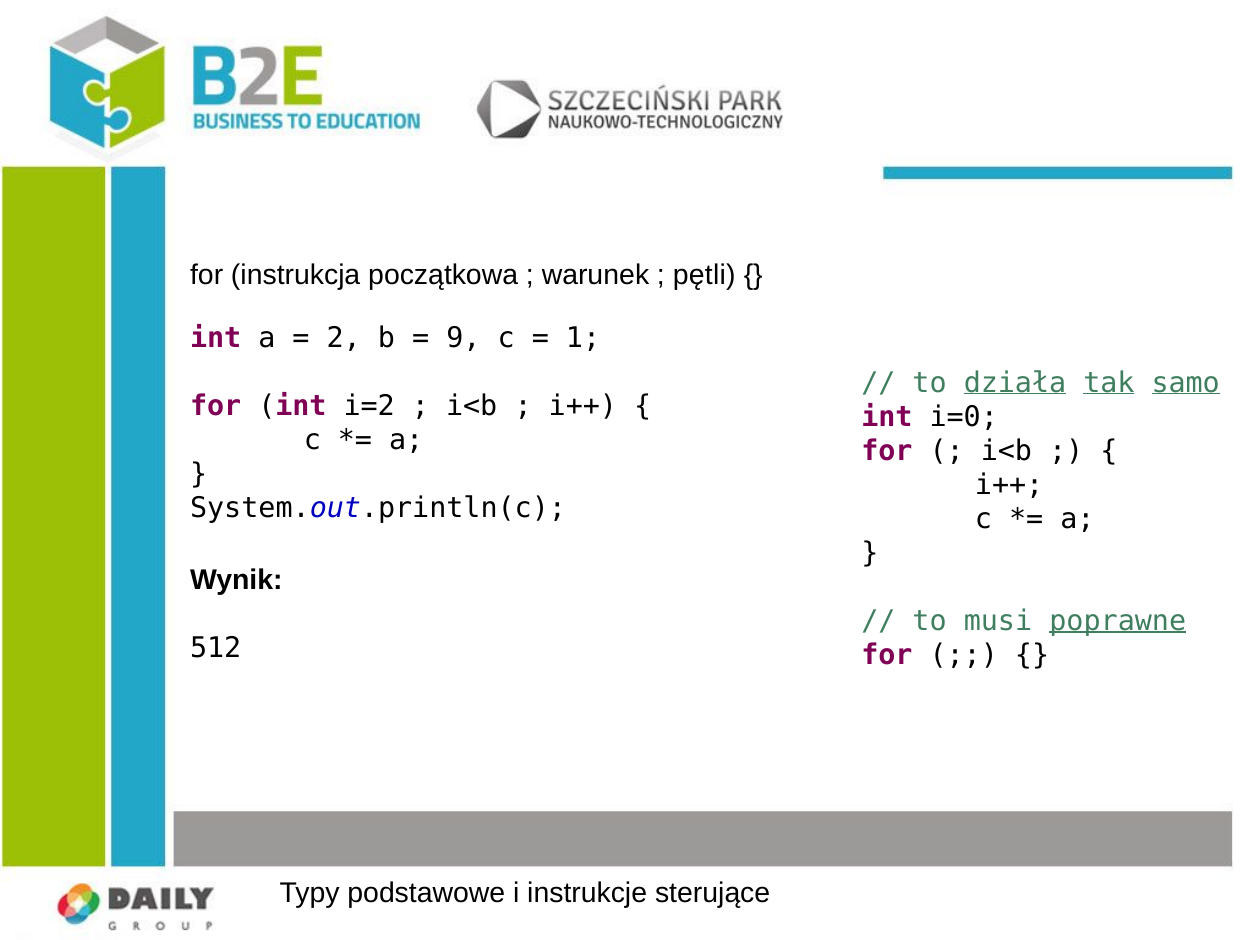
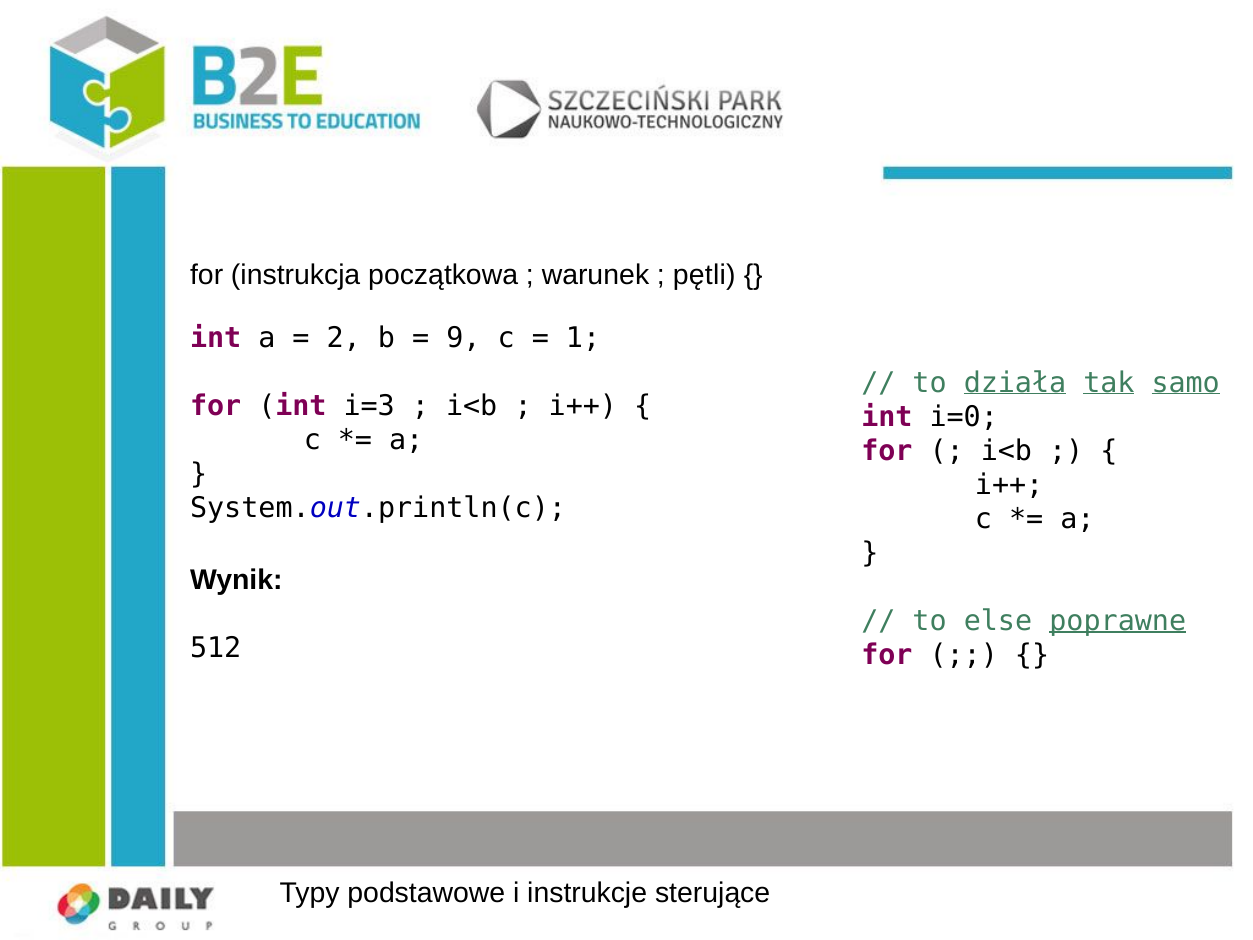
i=2: i=2 -> i=3
musi: musi -> else
